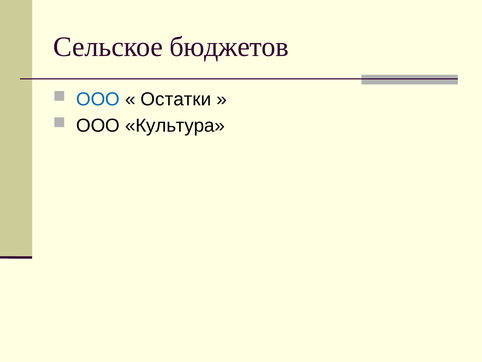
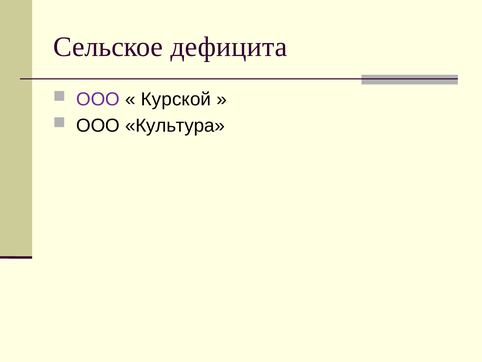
бюджетов: бюджетов -> дефицита
ООО at (98, 99) colour: blue -> purple
Остатки: Остатки -> Курской
